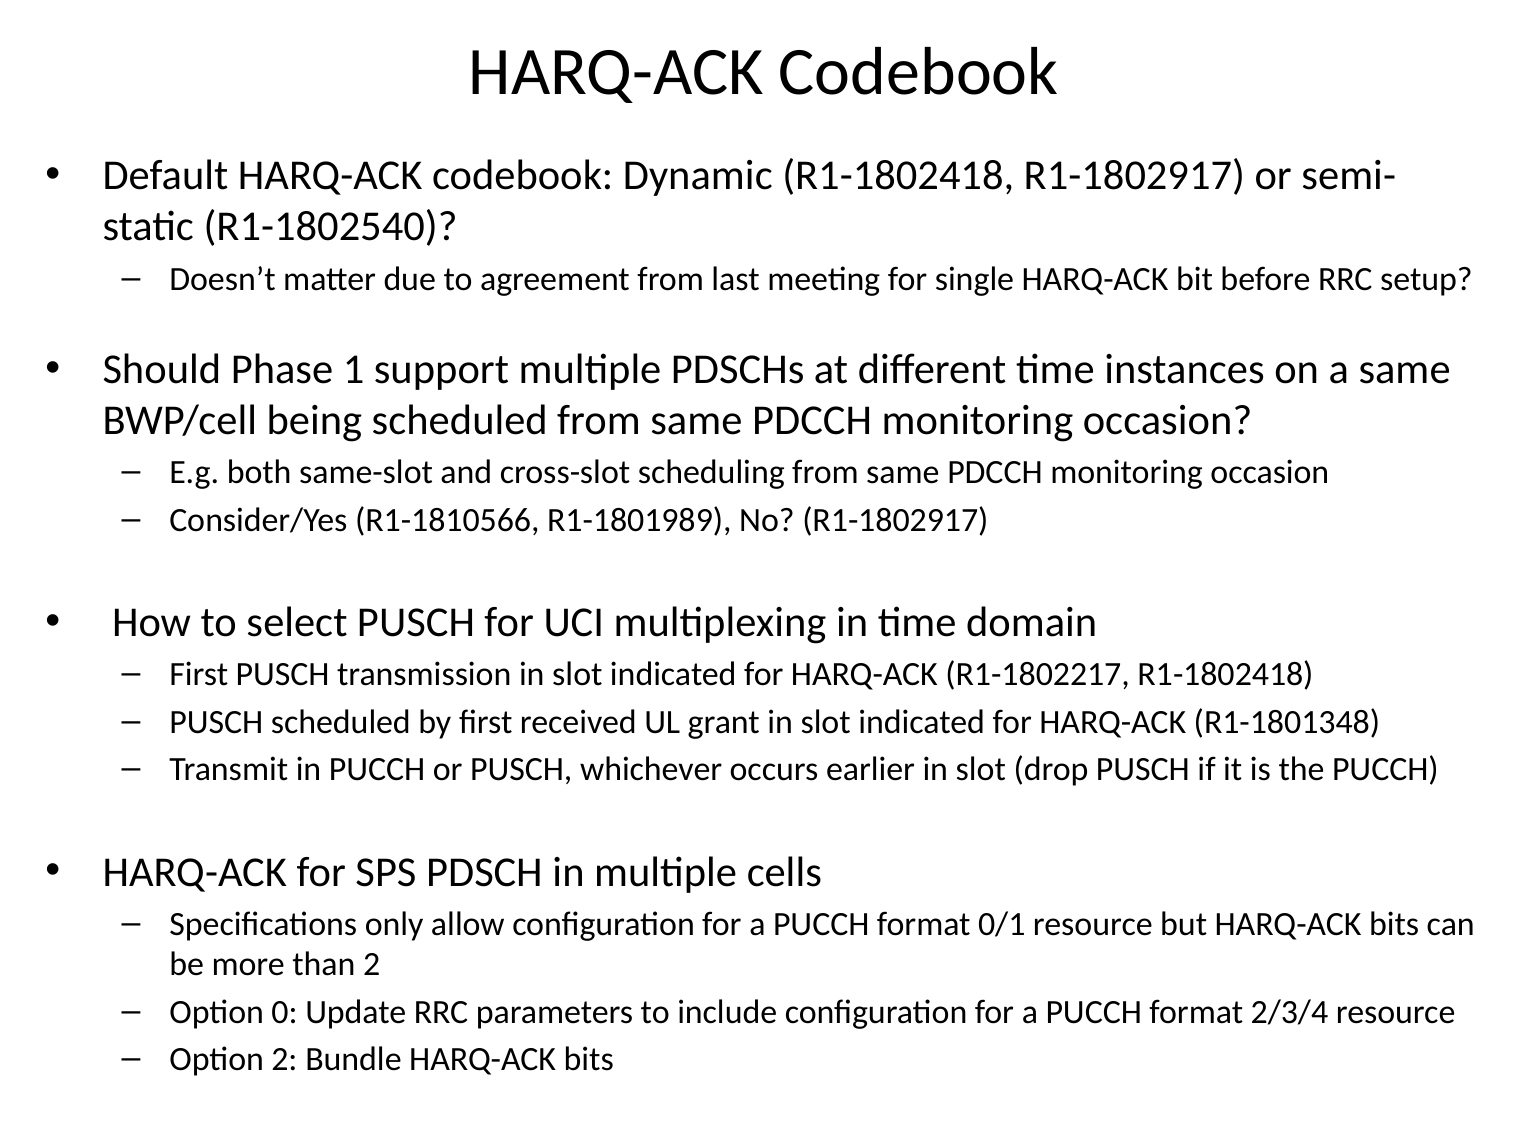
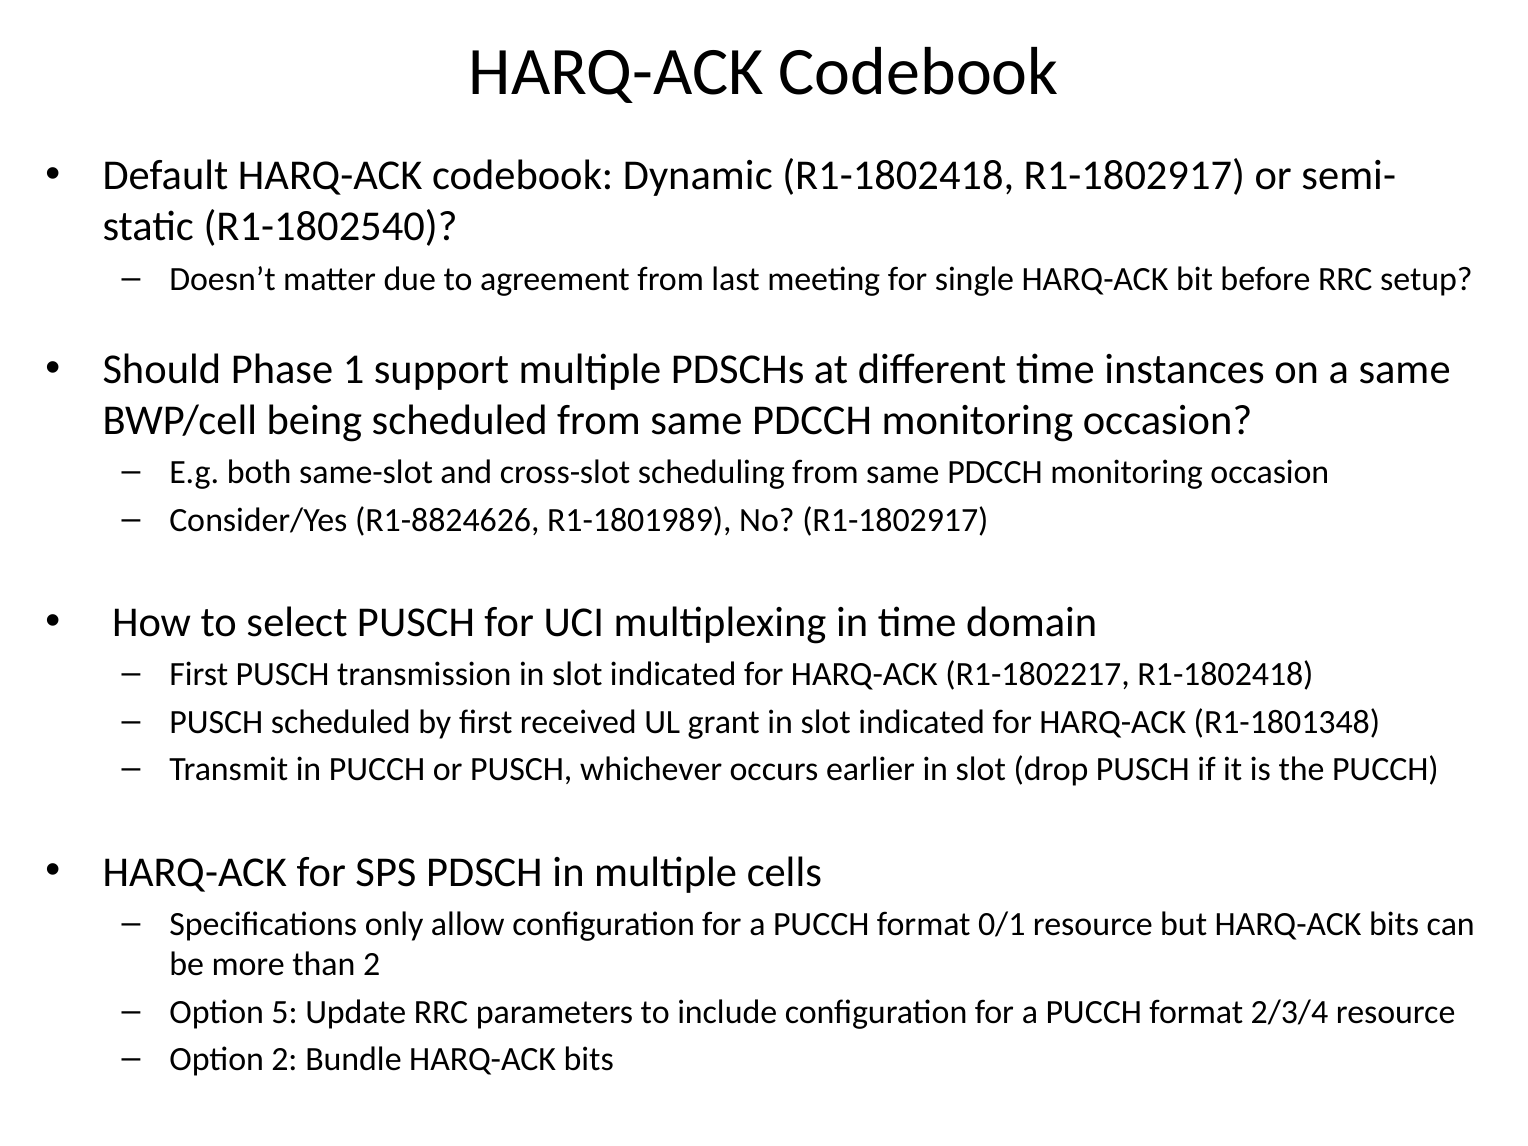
R1-1810566: R1-1810566 -> R1-8824626
0: 0 -> 5
